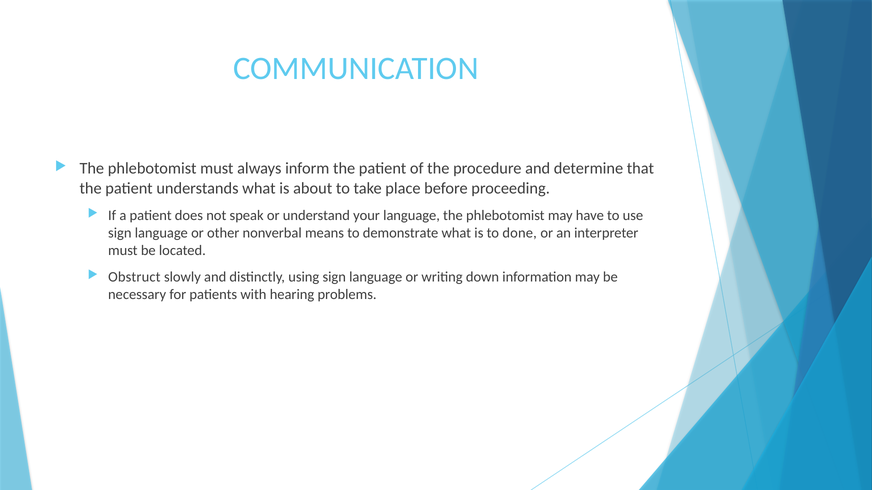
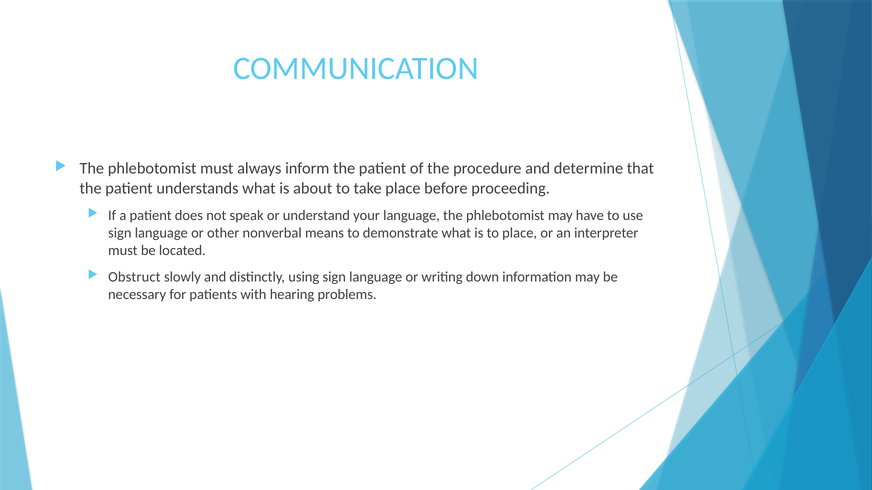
to done: done -> place
